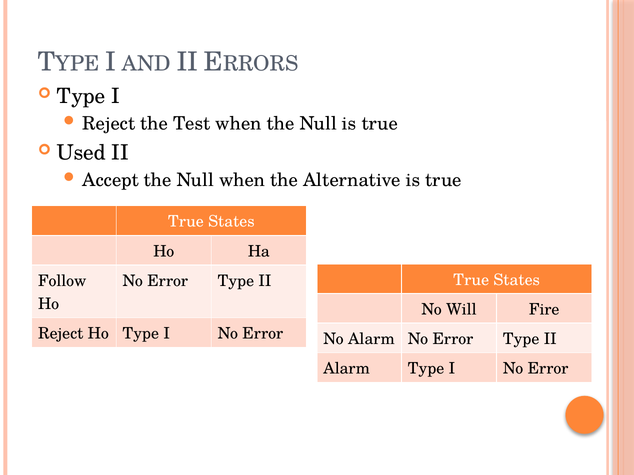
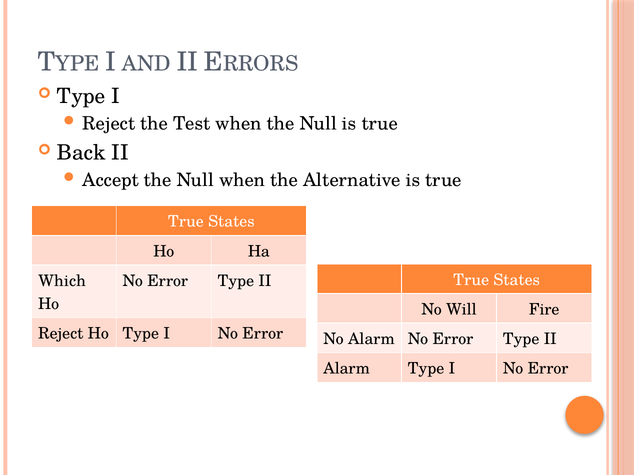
Used: Used -> Back
Follow: Follow -> Which
